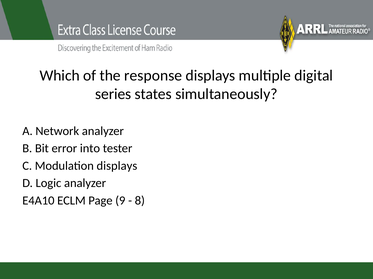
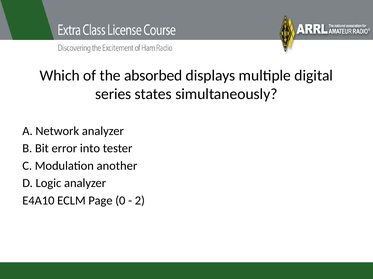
response: response -> absorbed
Modulation displays: displays -> another
9: 9 -> 0
8: 8 -> 2
